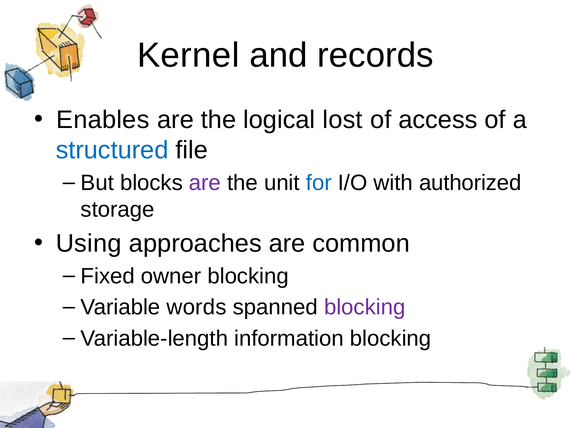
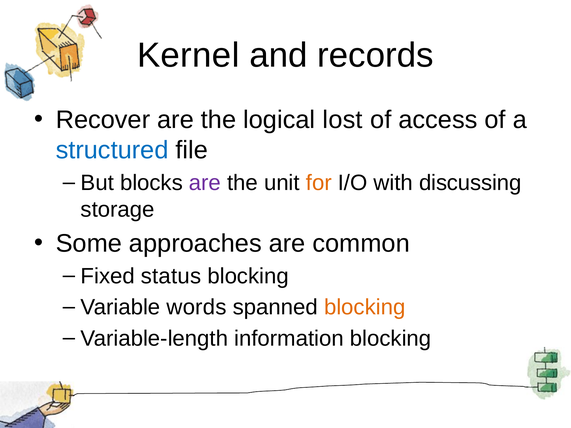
Enables: Enables -> Recover
for colour: blue -> orange
authorized: authorized -> discussing
Using: Using -> Some
owner: owner -> status
blocking at (365, 307) colour: purple -> orange
